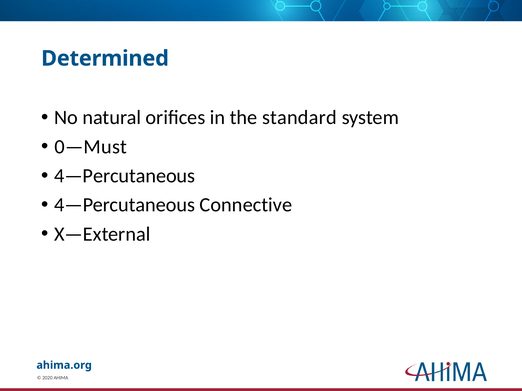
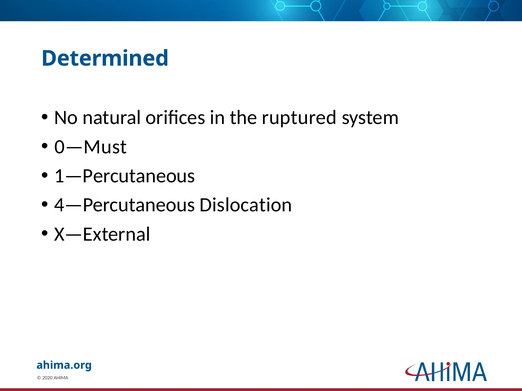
standard: standard -> ruptured
4—Percutaneous at (125, 176): 4—Percutaneous -> 1—Percutaneous
Connective: Connective -> Dislocation
